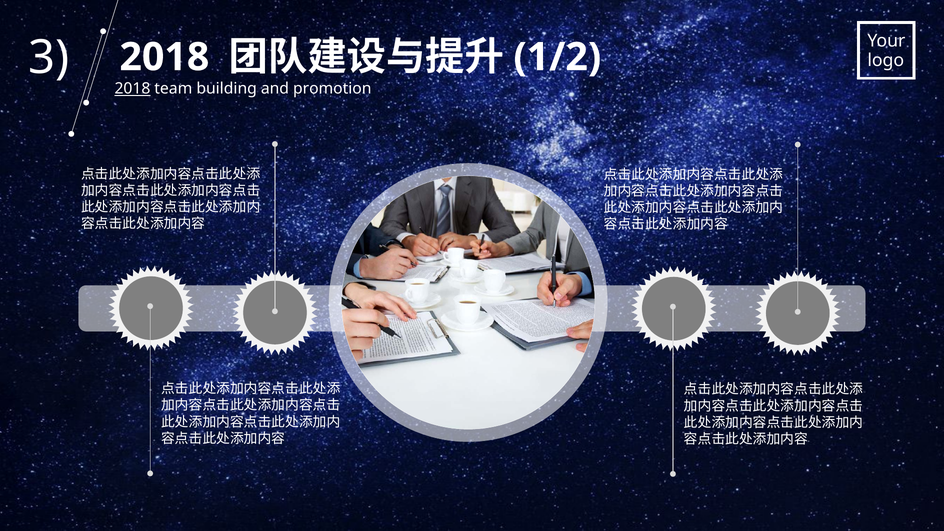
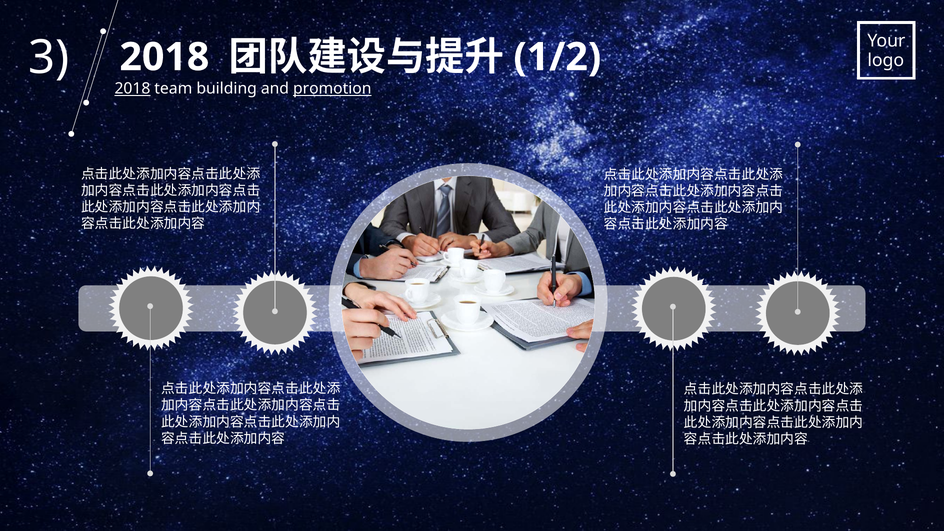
promotion underline: none -> present
